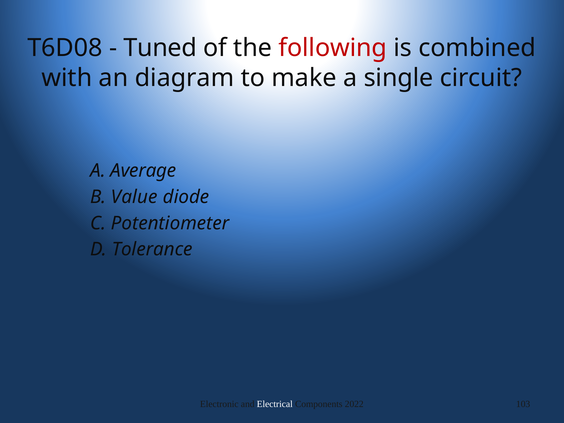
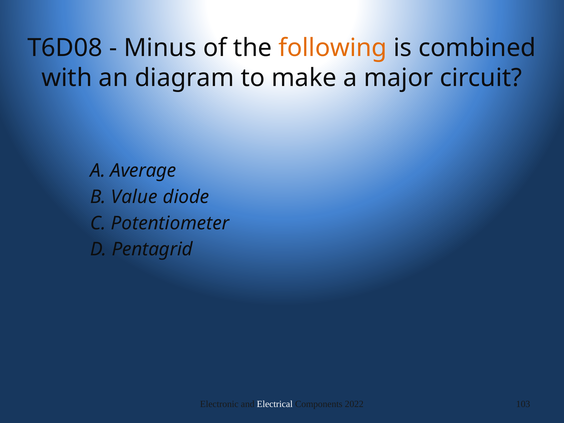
Tuned: Tuned -> Minus
following colour: red -> orange
single: single -> major
Tolerance: Tolerance -> Pentagrid
